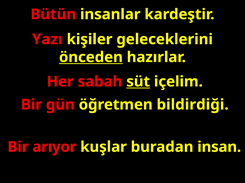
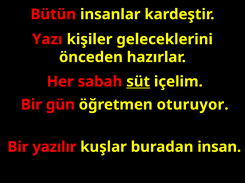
önceden underline: present -> none
bildirdiği: bildirdiği -> oturuyor
arıyor: arıyor -> yazılır
